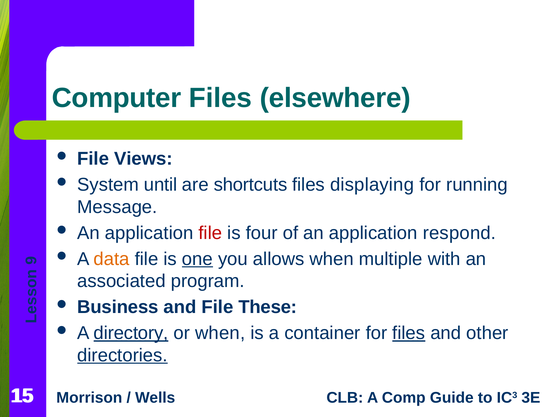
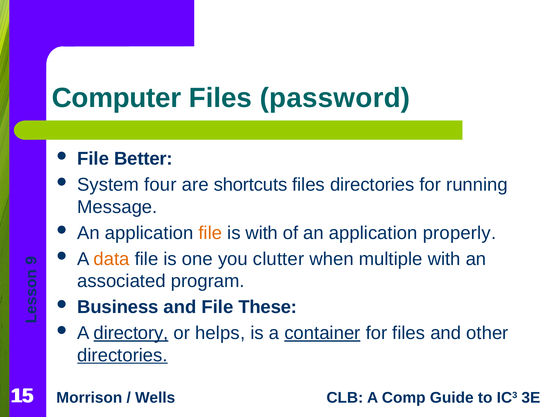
elsewhere: elsewhere -> password
Views: Views -> Better
until: until -> four
files displaying: displaying -> directories
file at (210, 233) colour: red -> orange
is four: four -> with
respond: respond -> properly
one underline: present -> none
allows: allows -> clutter
or when: when -> helps
container underline: none -> present
files at (409, 332) underline: present -> none
